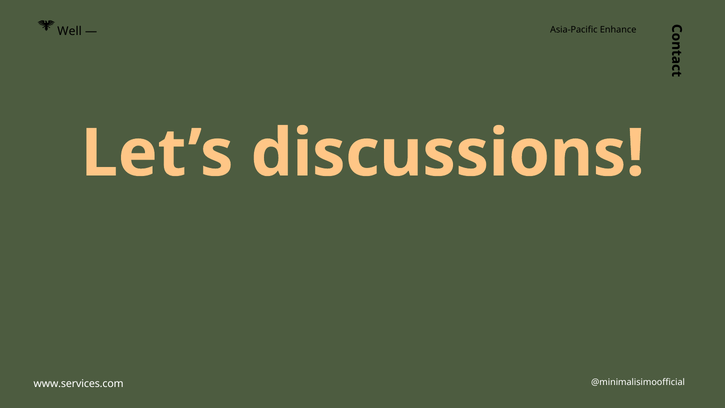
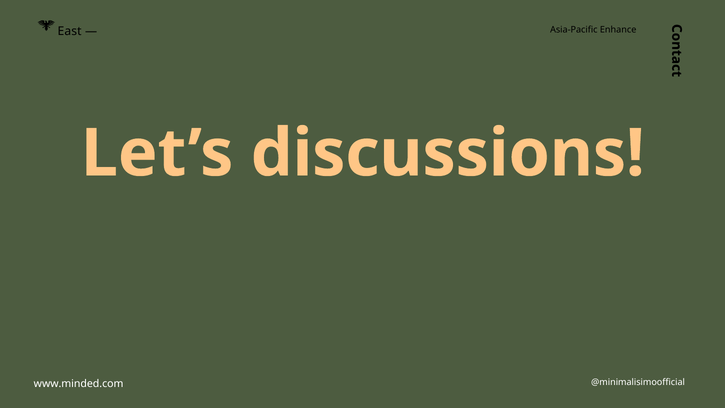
Well: Well -> East
www.services.com: www.services.com -> www.minded.com
